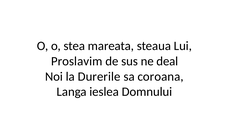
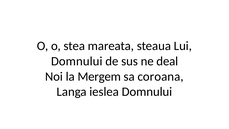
Proslavim at (77, 61): Proslavim -> Domnului
Durerile: Durerile -> Mergem
